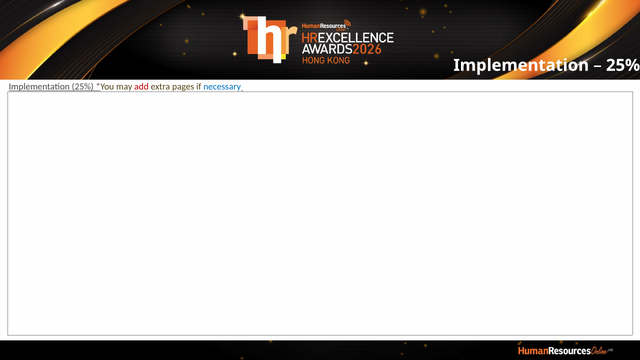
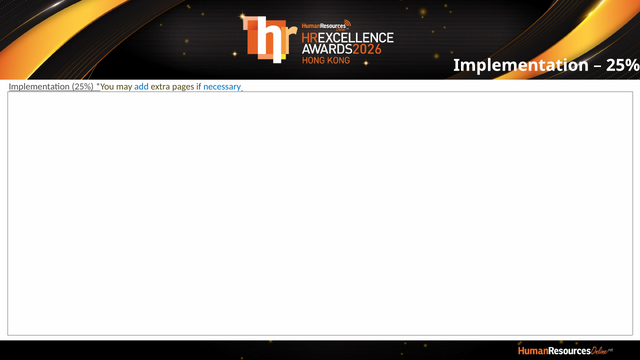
add colour: red -> blue
